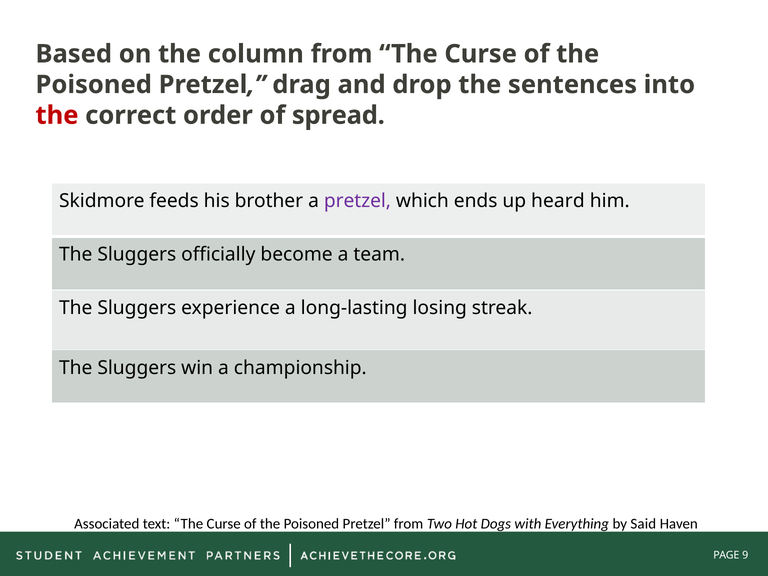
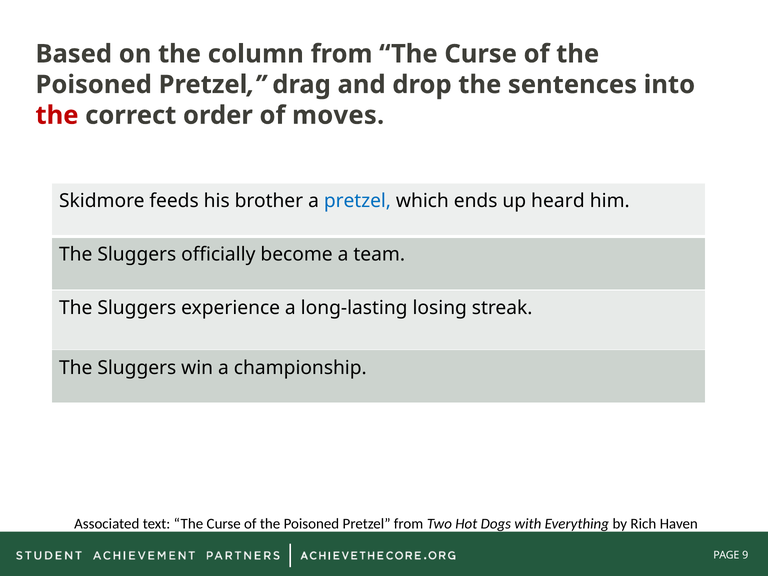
spread: spread -> moves
pretzel at (357, 201) colour: purple -> blue
Said: Said -> Rich
